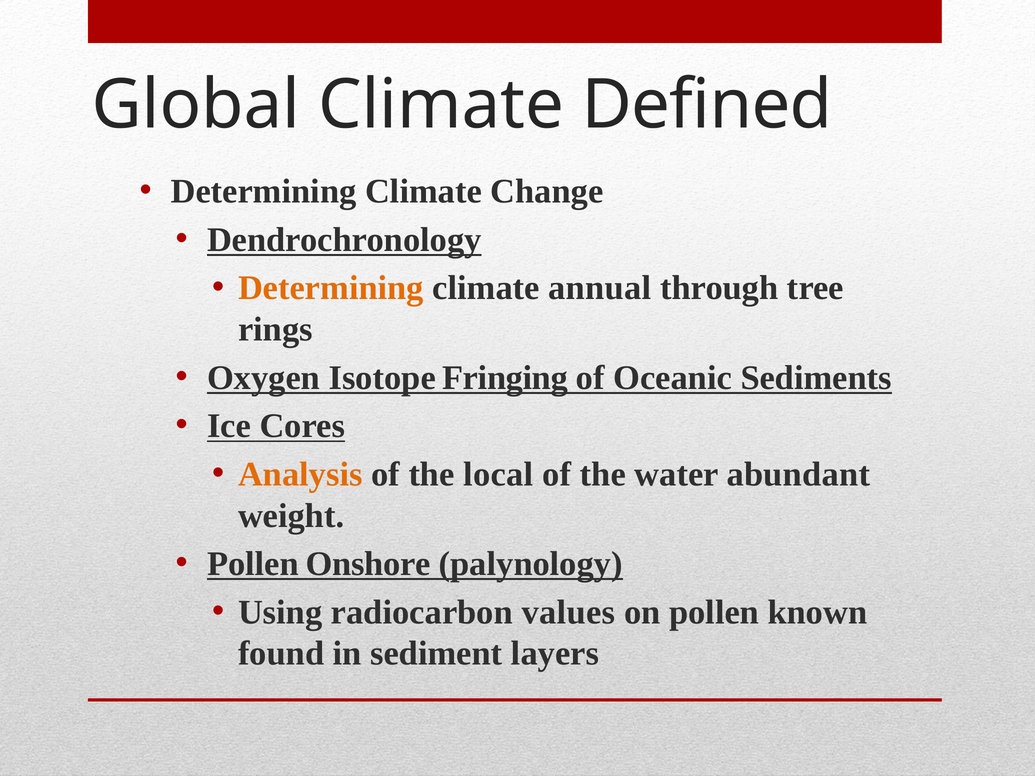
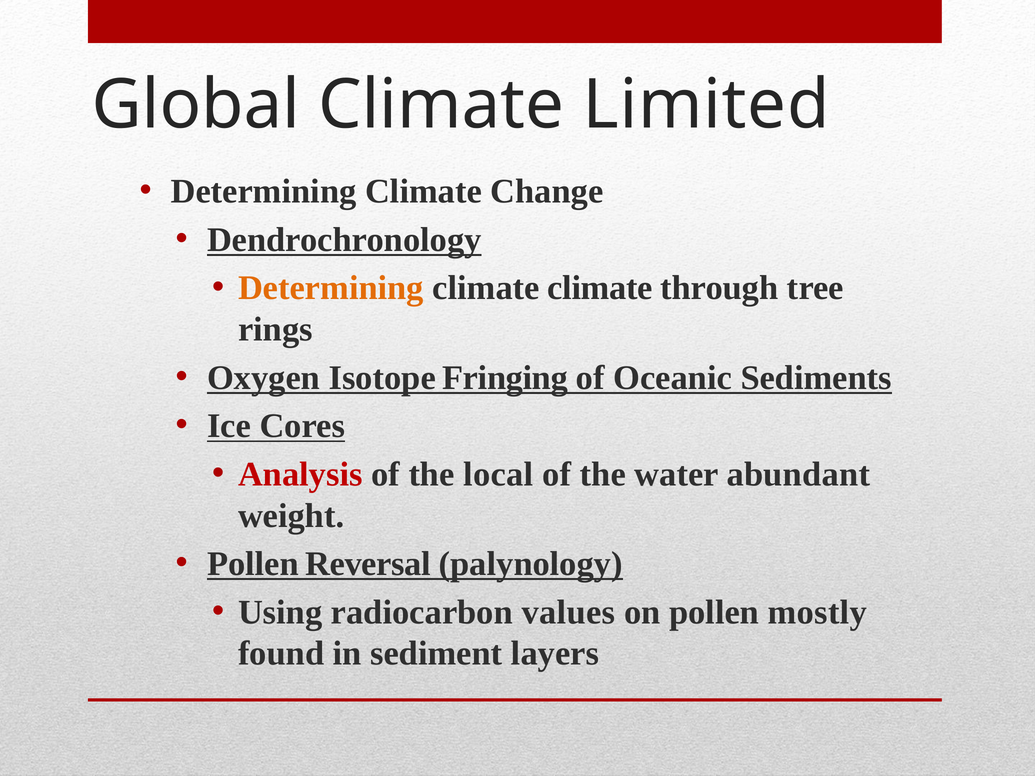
Defined: Defined -> Limited
climate annual: annual -> climate
Analysis colour: orange -> red
Onshore: Onshore -> Reversal
known: known -> mostly
